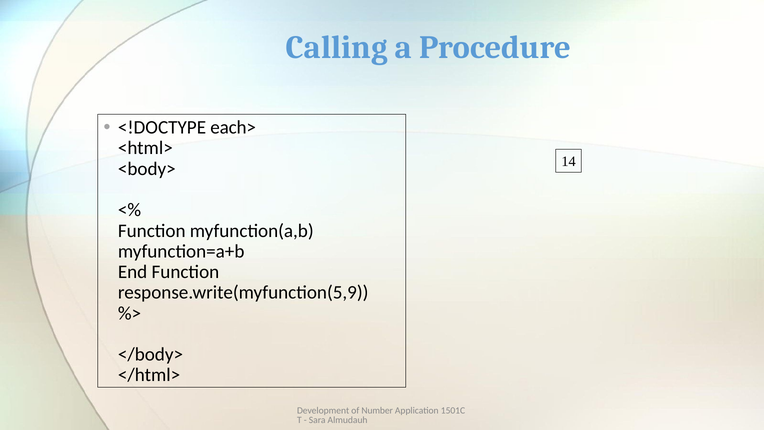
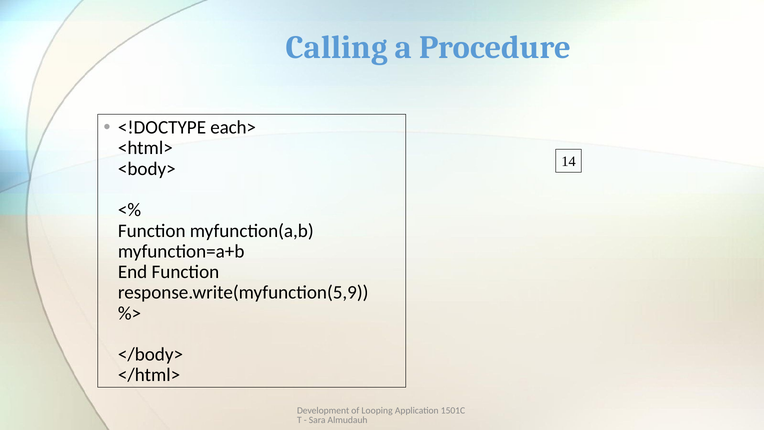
Number: Number -> Looping
